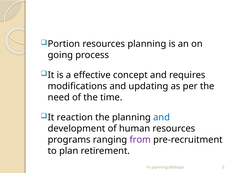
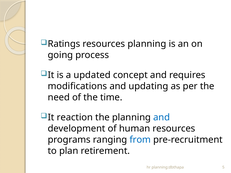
Portion: Portion -> Ratings
effective: effective -> updated
from colour: purple -> blue
